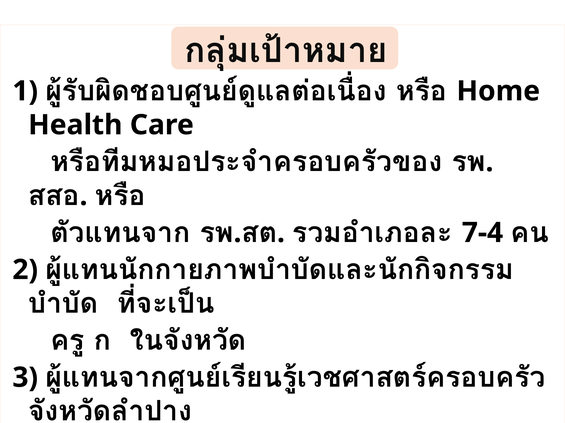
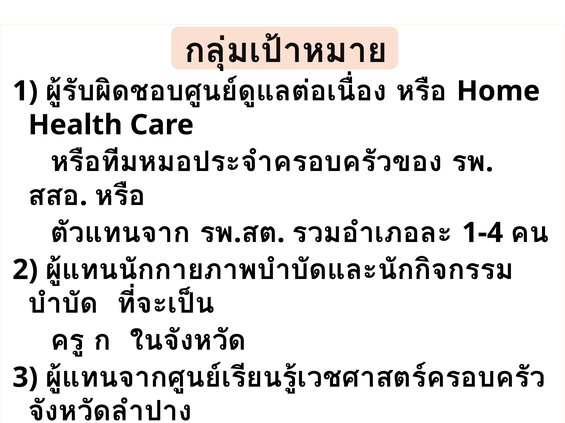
7-4: 7-4 -> 1-4
